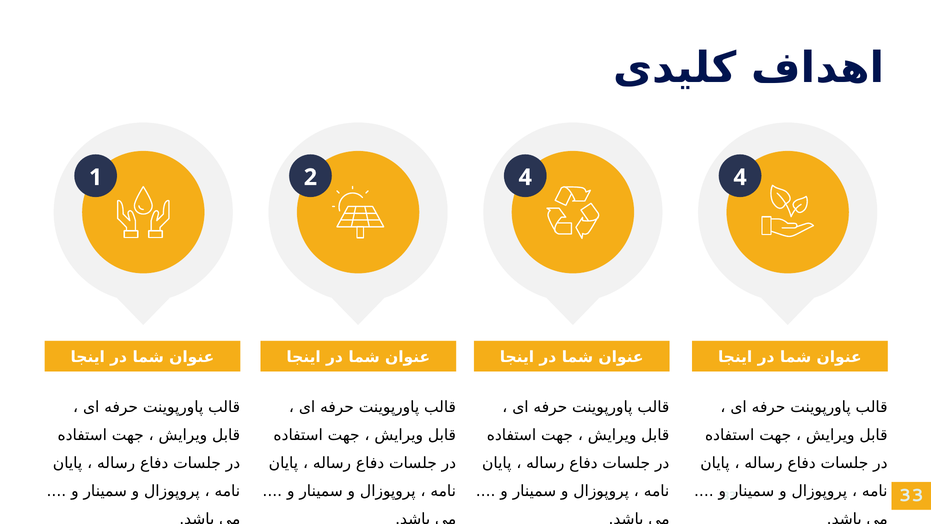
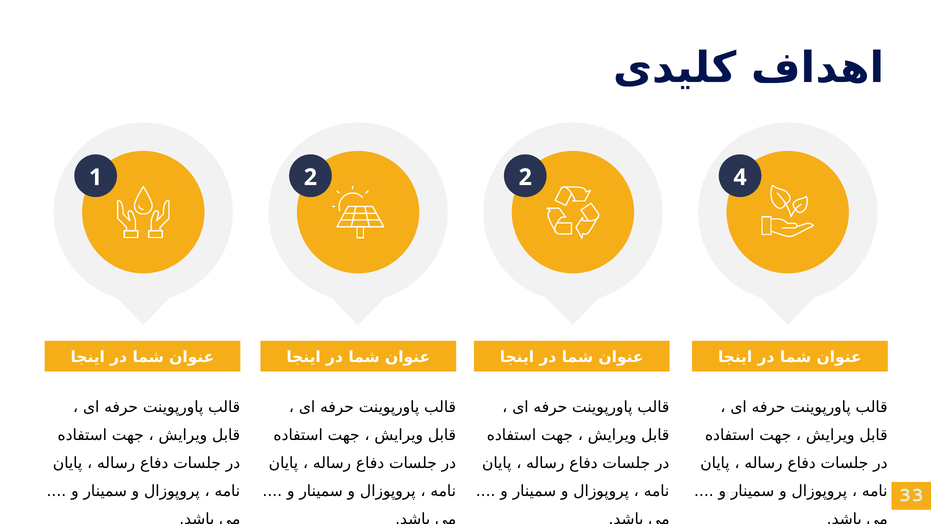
2 4: 4 -> 2
